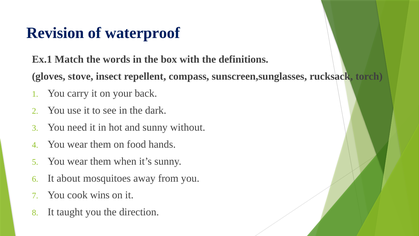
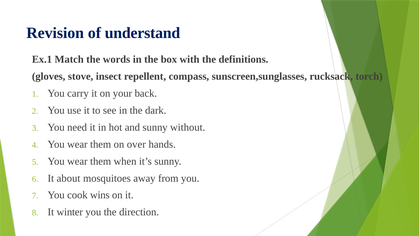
waterproof: waterproof -> understand
food: food -> over
taught: taught -> winter
